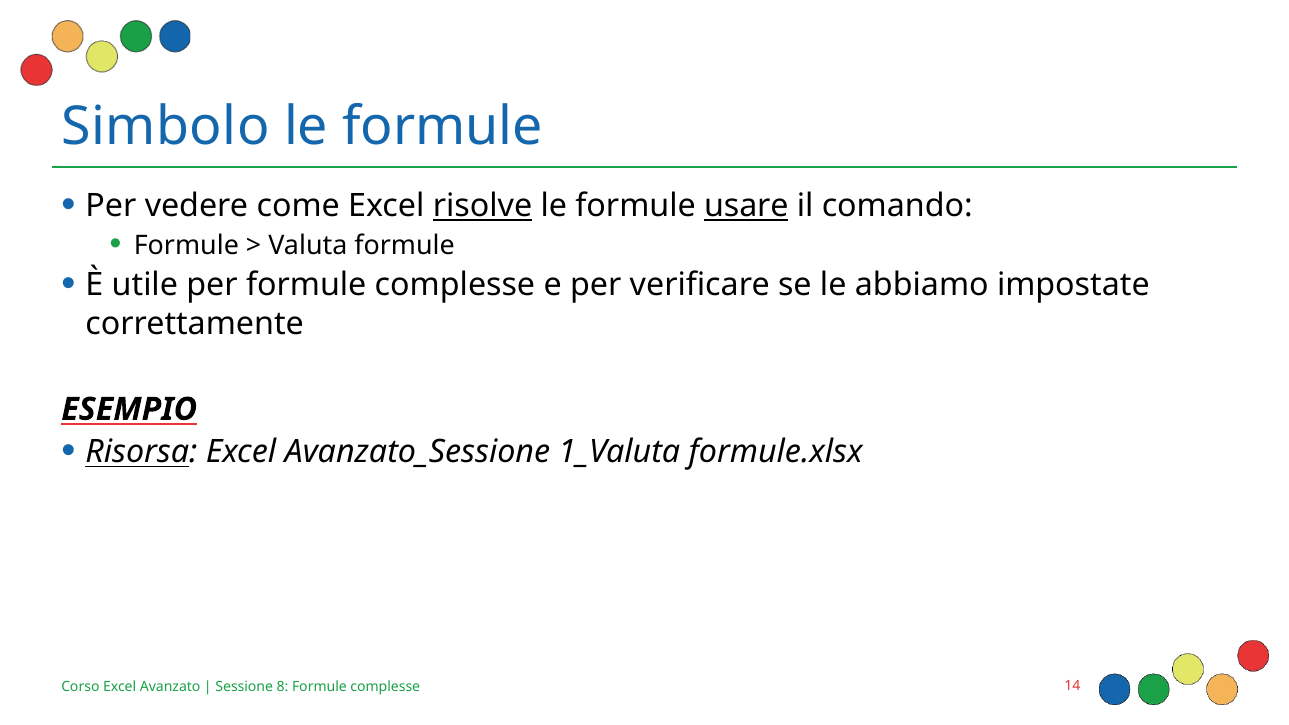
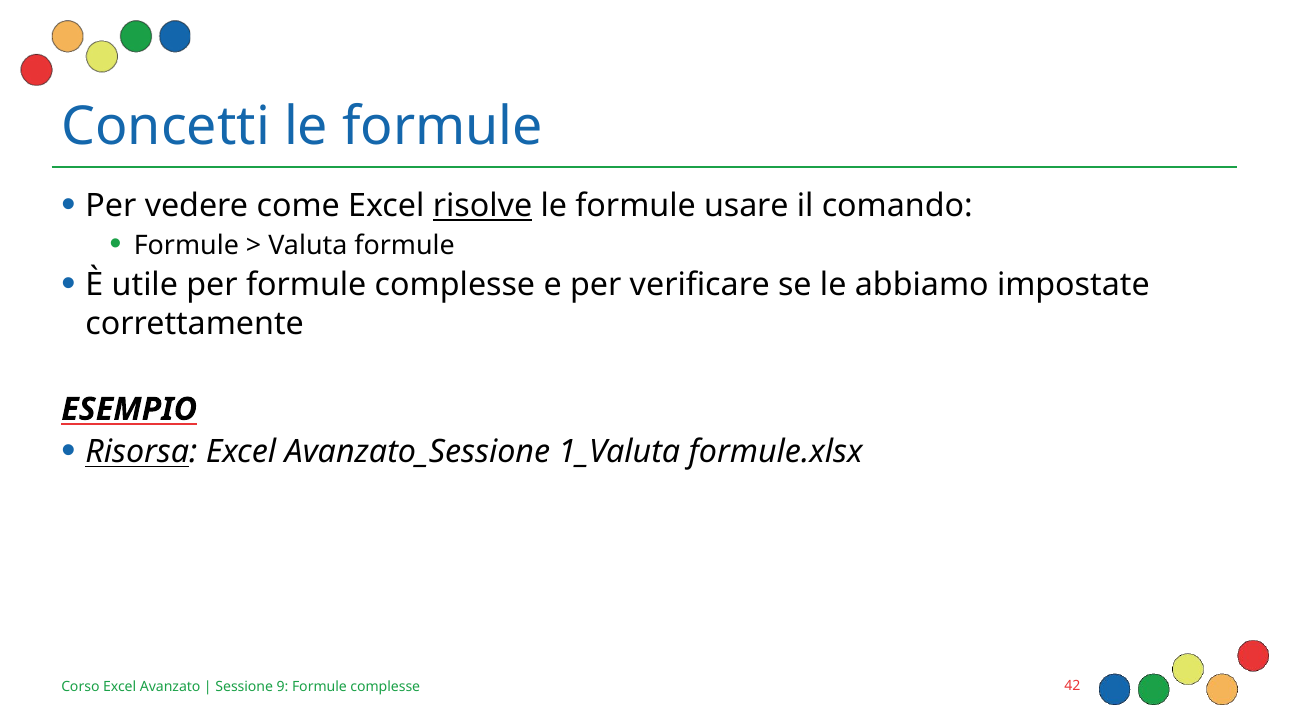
Simbolo: Simbolo -> Concetti
usare underline: present -> none
8: 8 -> 9
14: 14 -> 42
